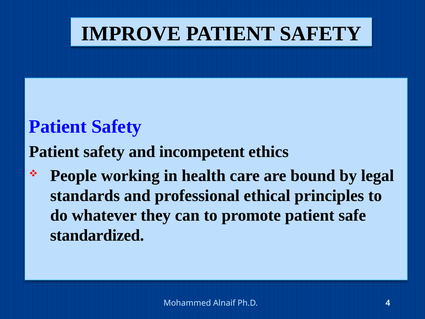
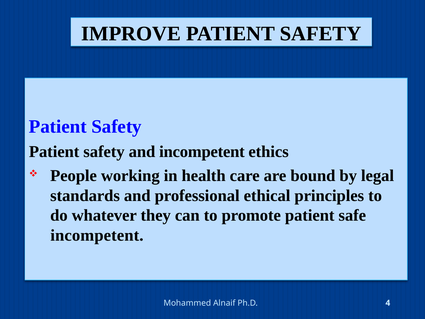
standardized at (97, 235): standardized -> incompetent
